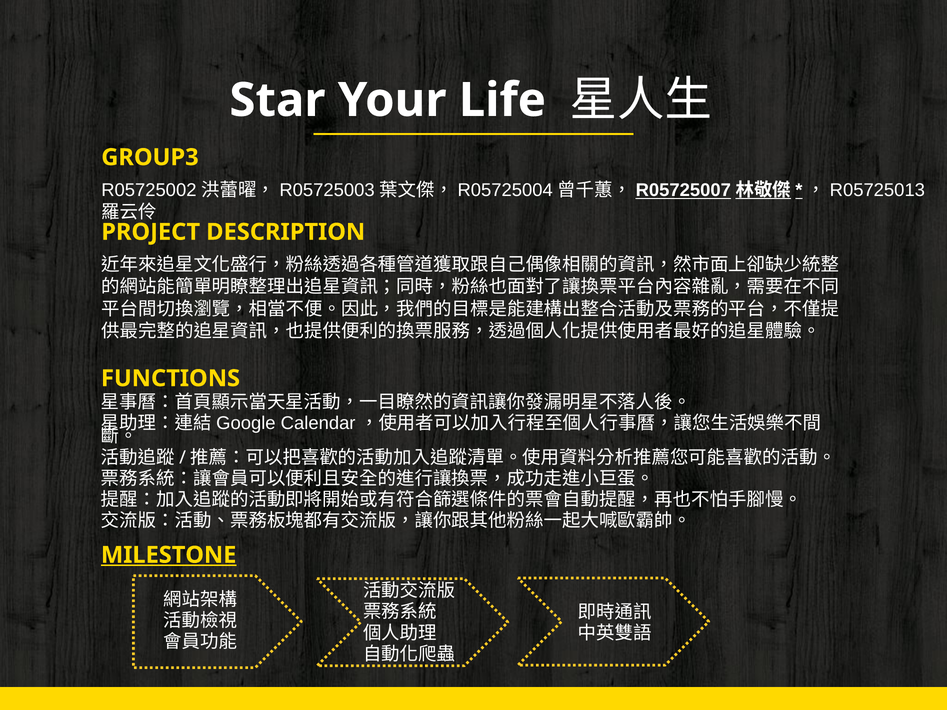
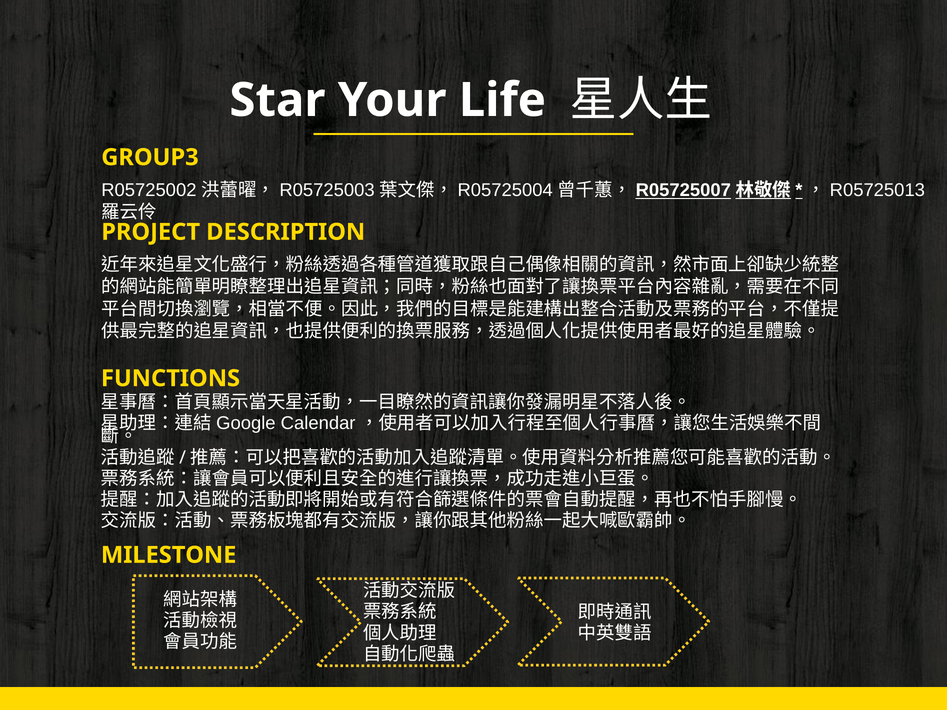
MILESTONE underline: present -> none
